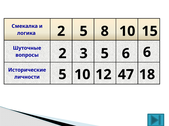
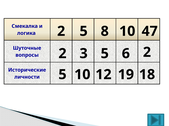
15: 15 -> 47
6 6: 6 -> 2
47: 47 -> 19
